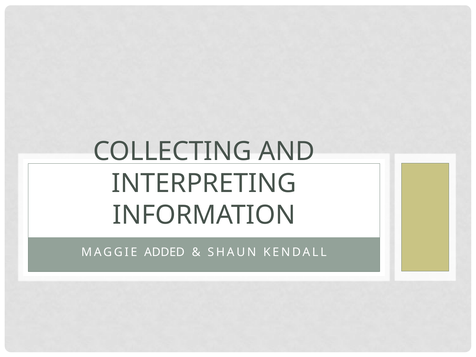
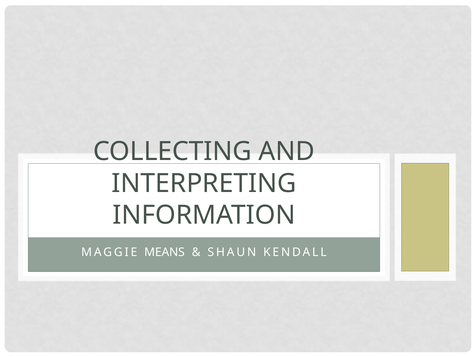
ADDED: ADDED -> MEANS
